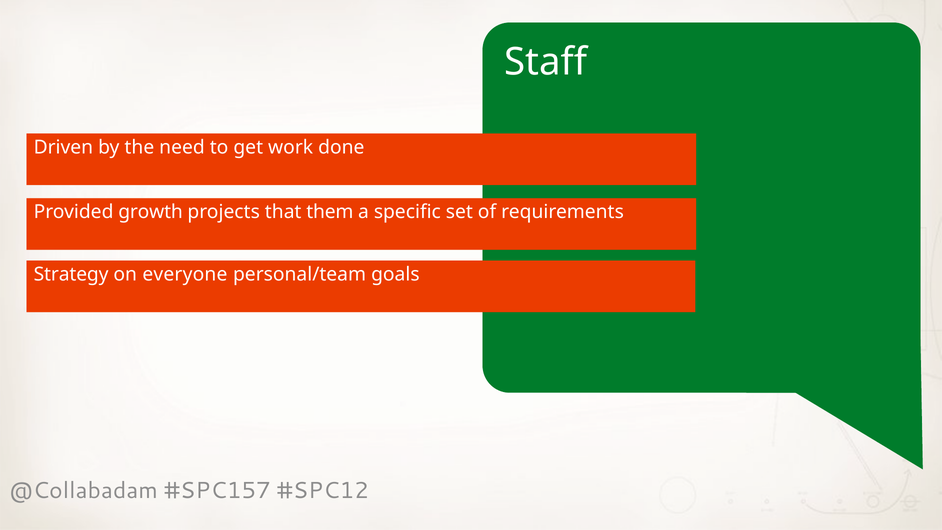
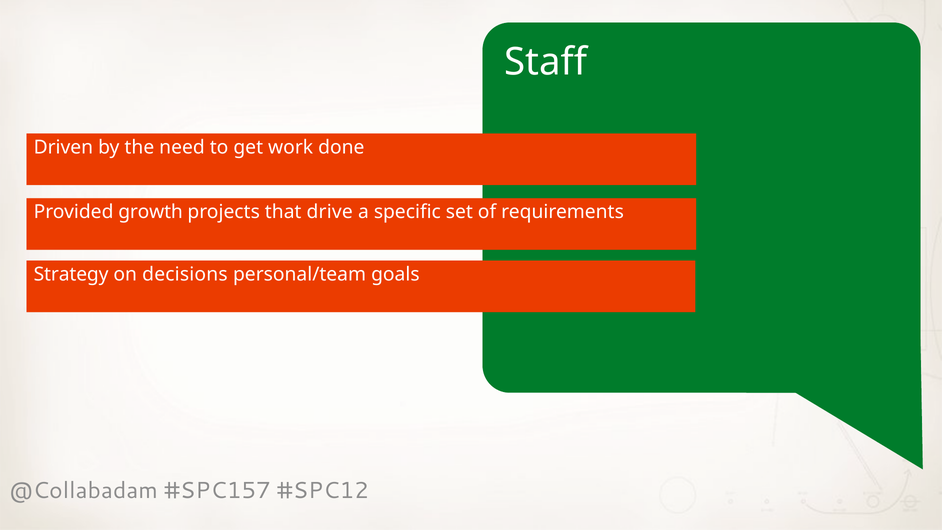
them: them -> drive
everyone: everyone -> decisions
